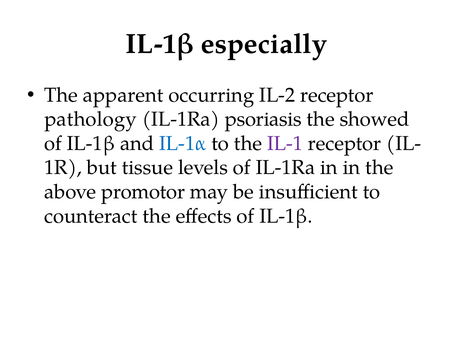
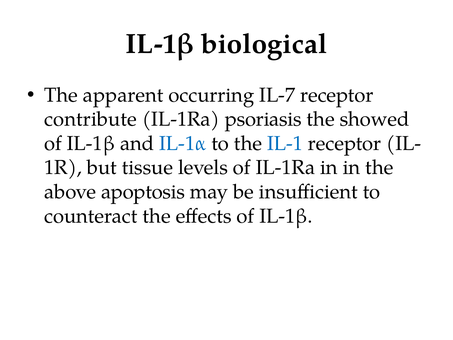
especially: especially -> biological
IL-2: IL-2 -> IL-7
pathology: pathology -> contribute
IL-1 colour: purple -> blue
promotor: promotor -> apoptosis
